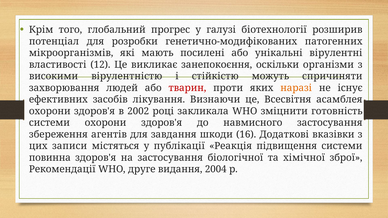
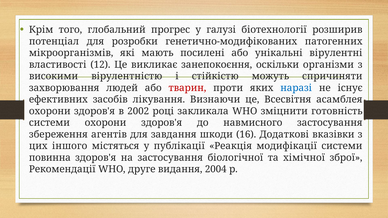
наразі colour: orange -> blue
записи: записи -> іншого
підвищення: підвищення -> модифікації
